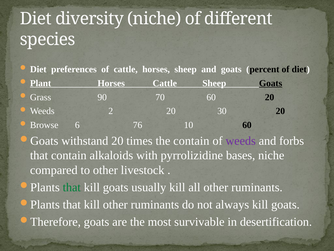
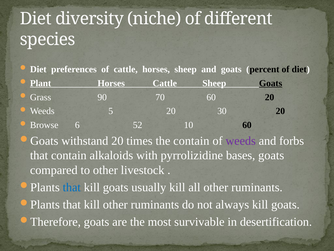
2: 2 -> 5
76: 76 -> 52
bases niche: niche -> goats
that at (72, 187) colour: green -> blue
